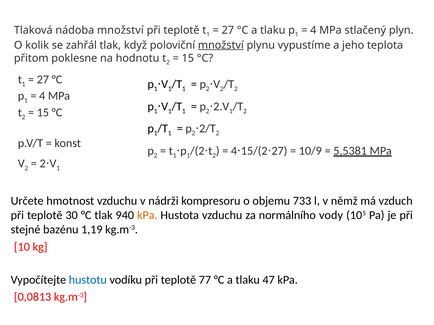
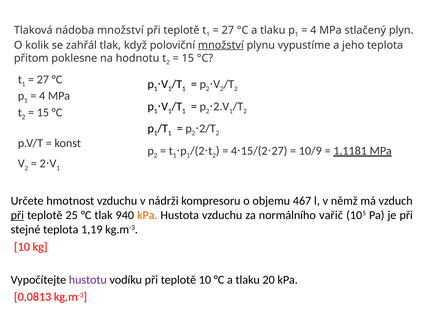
5,5381: 5,5381 -> 1,1181
733: 733 -> 467
při at (17, 216) underline: none -> present
30: 30 -> 25
vody: vody -> vařič
stejné bazénu: bazénu -> teplota
hustotu colour: blue -> purple
teplotě 77: 77 -> 10
47: 47 -> 20
